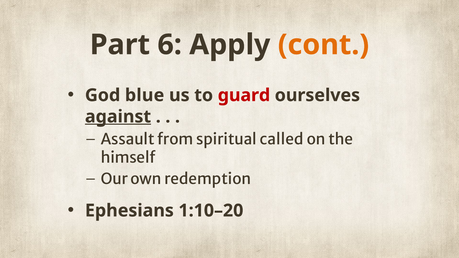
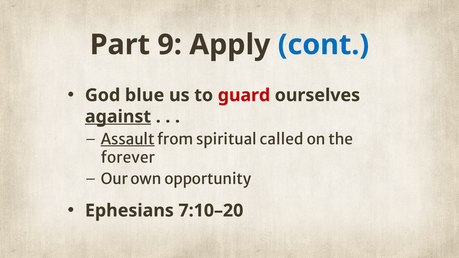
6: 6 -> 9
cont colour: orange -> blue
Assault underline: none -> present
himself: himself -> forever
redemption: redemption -> opportunity
1:10–20: 1:10–20 -> 7:10–20
